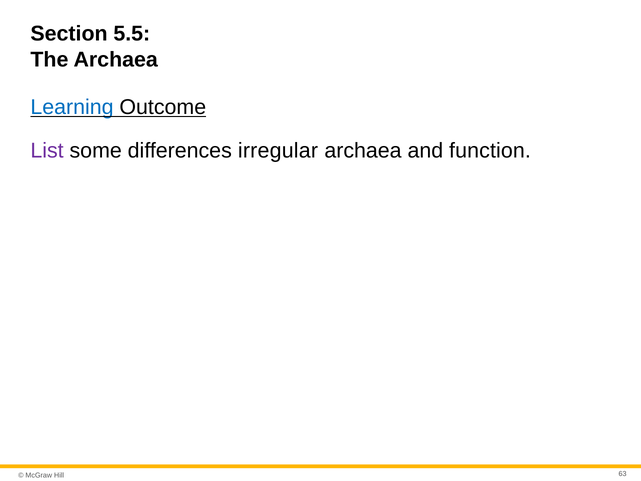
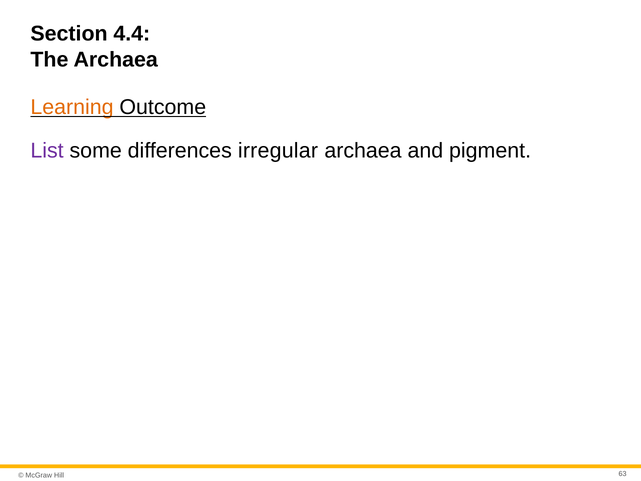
5.5: 5.5 -> 4.4
Learning colour: blue -> orange
function: function -> pigment
